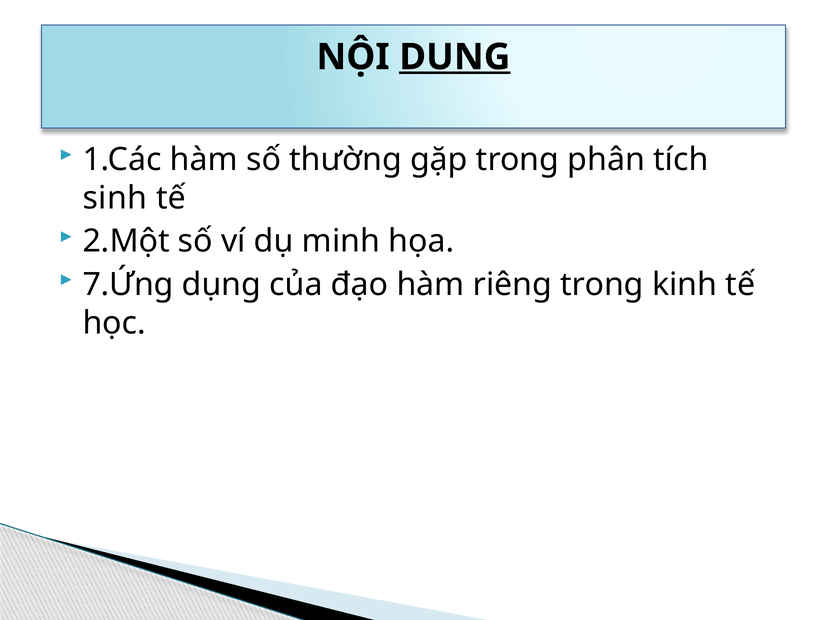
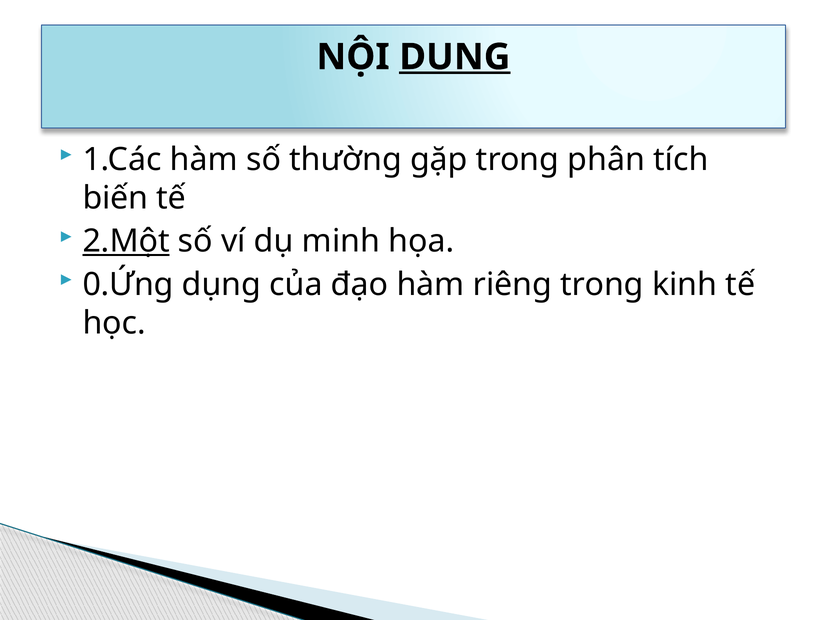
sinh: sinh -> biến
2.Một underline: none -> present
7.Ứng: 7.Ứng -> 0.Ứng
